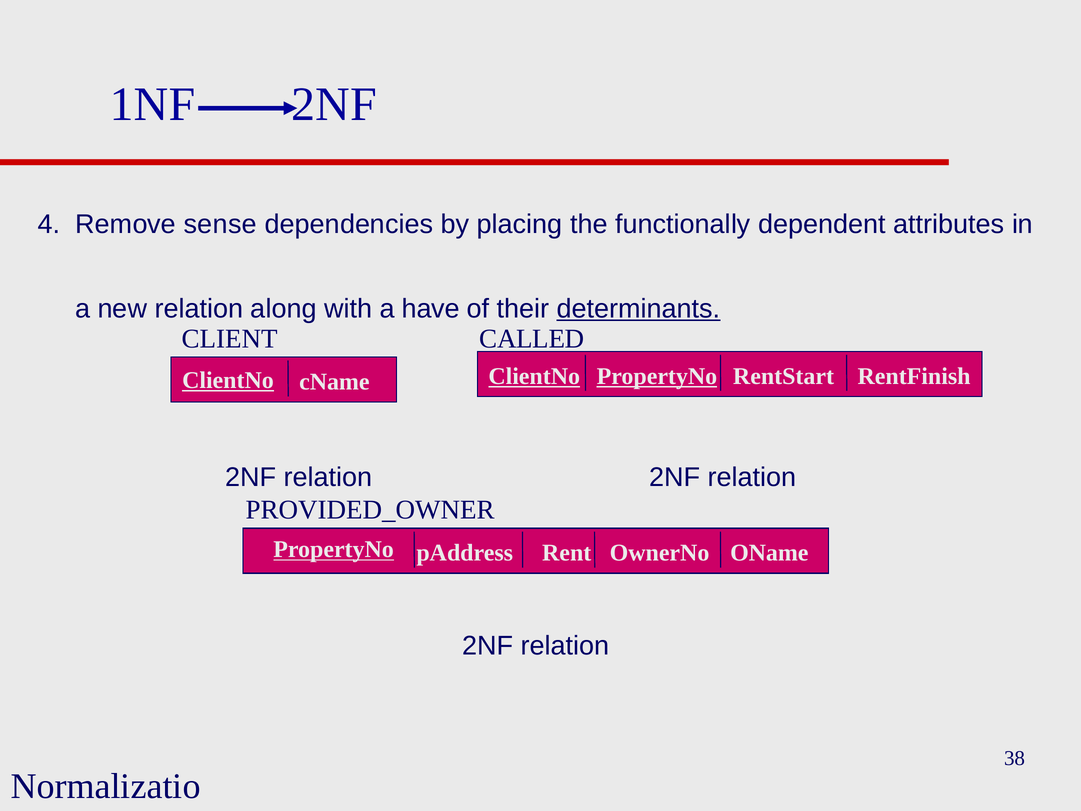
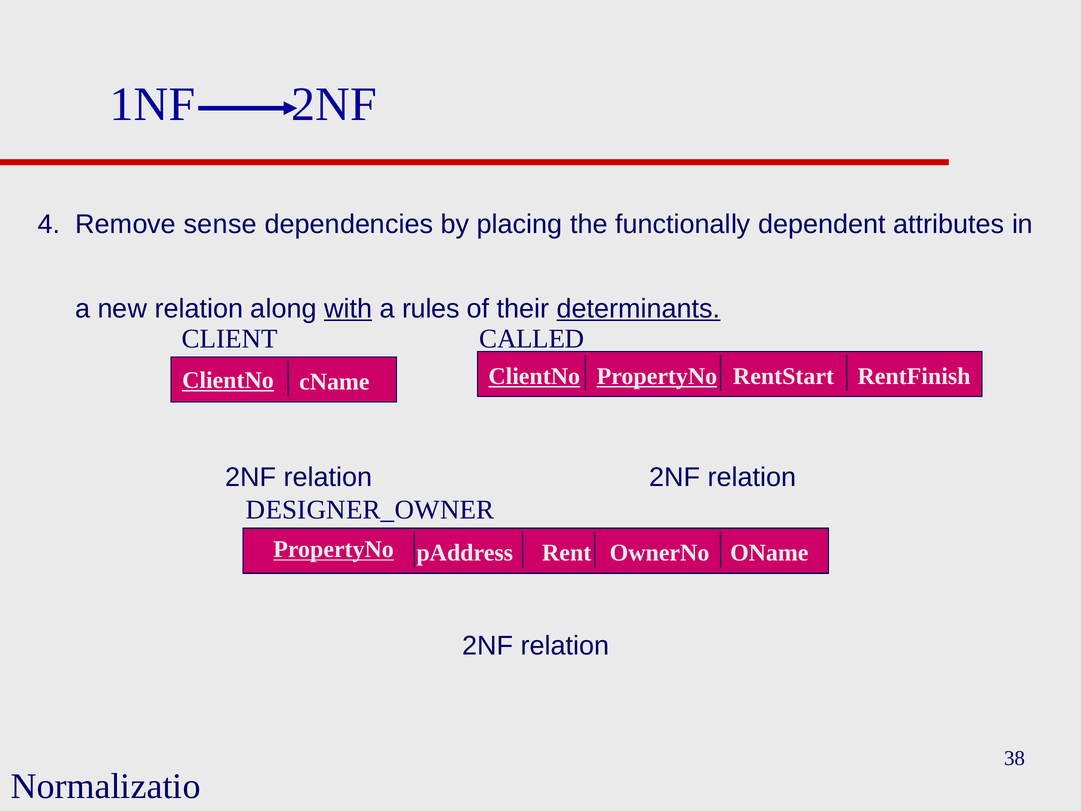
with underline: none -> present
have: have -> rules
PROVIDED_OWNER: PROVIDED_OWNER -> DESIGNER_OWNER
